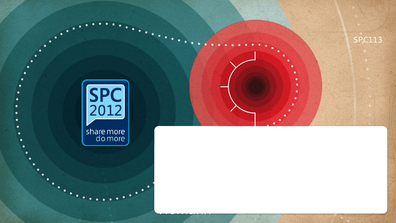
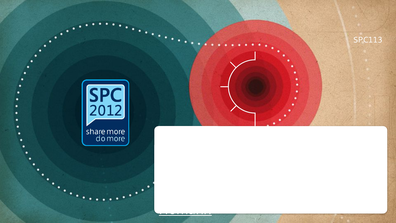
Homann underline: none -> present
